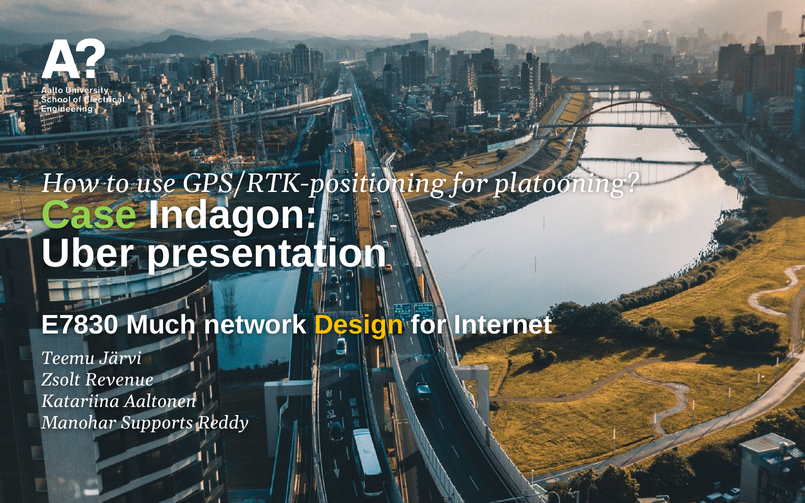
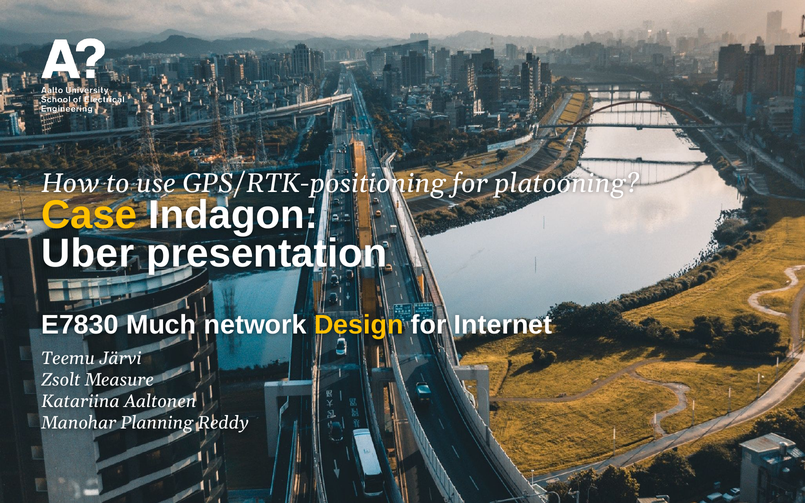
Case colour: light green -> yellow
Revenue: Revenue -> Measure
Supports: Supports -> Planning
